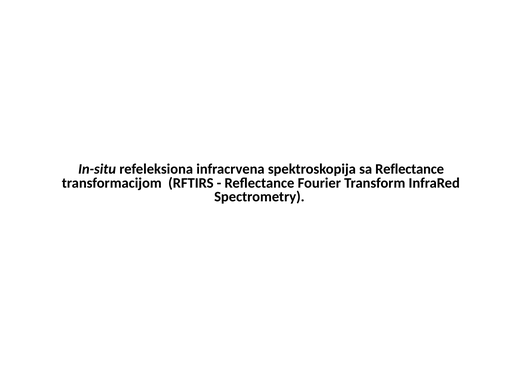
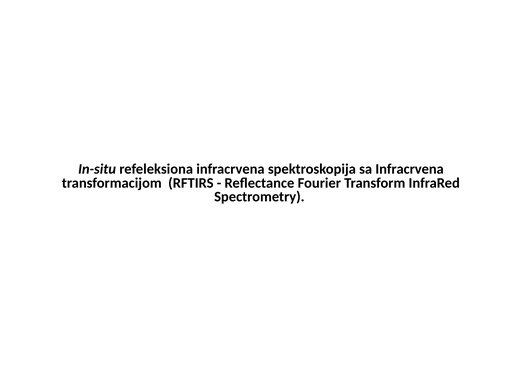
sa Reflectance: Reflectance -> Infracrvena
